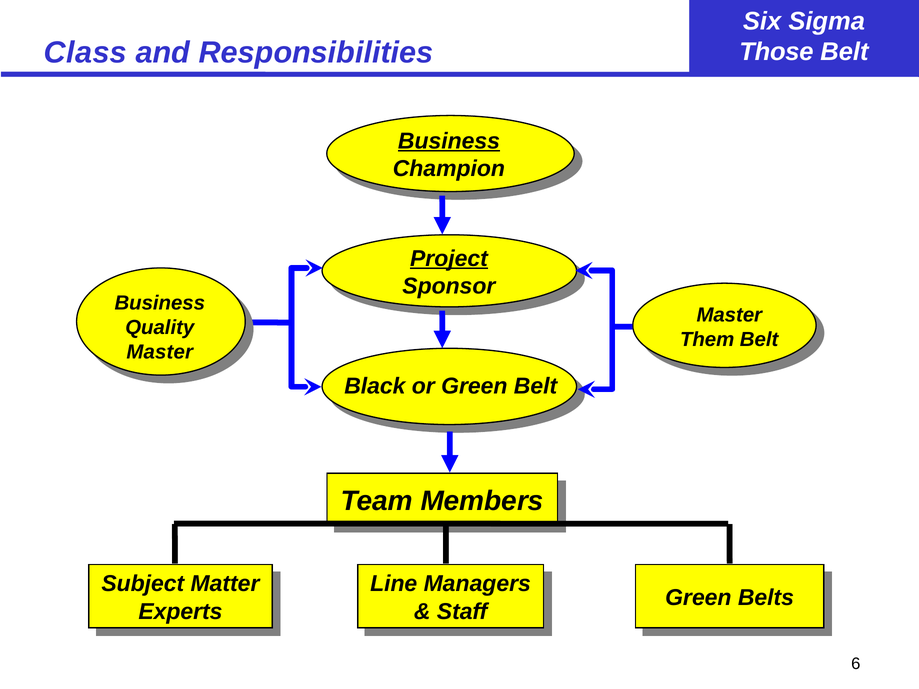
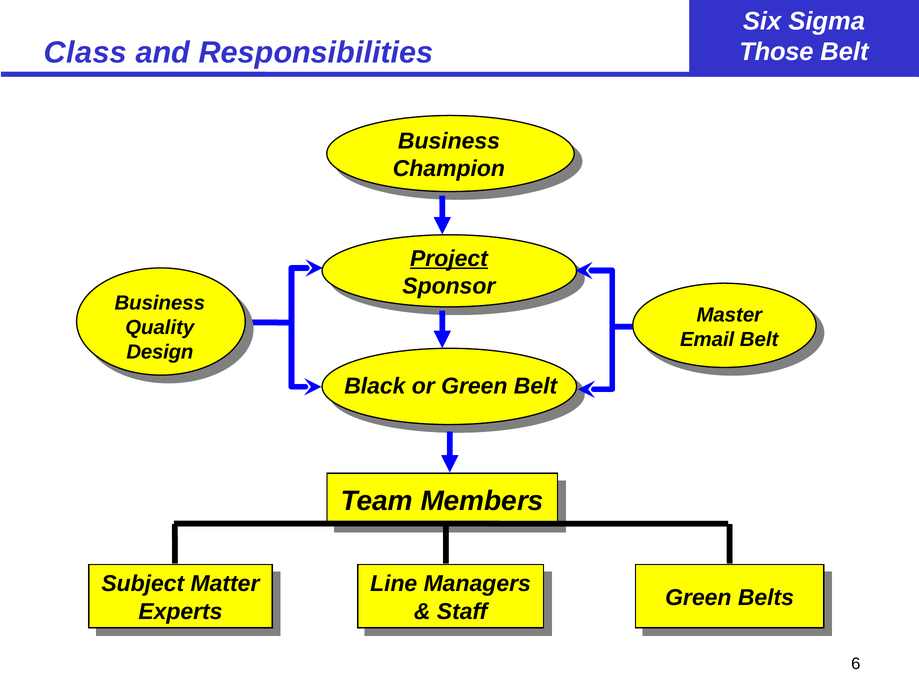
Business at (449, 141) underline: present -> none
Them: Them -> Email
Master at (160, 352): Master -> Design
